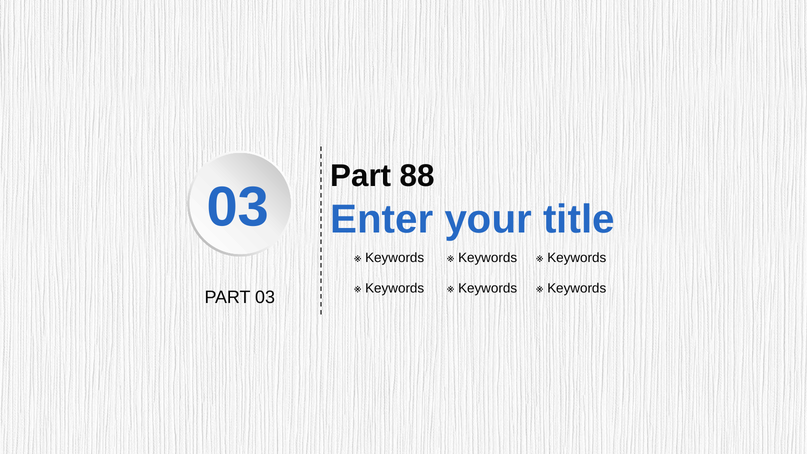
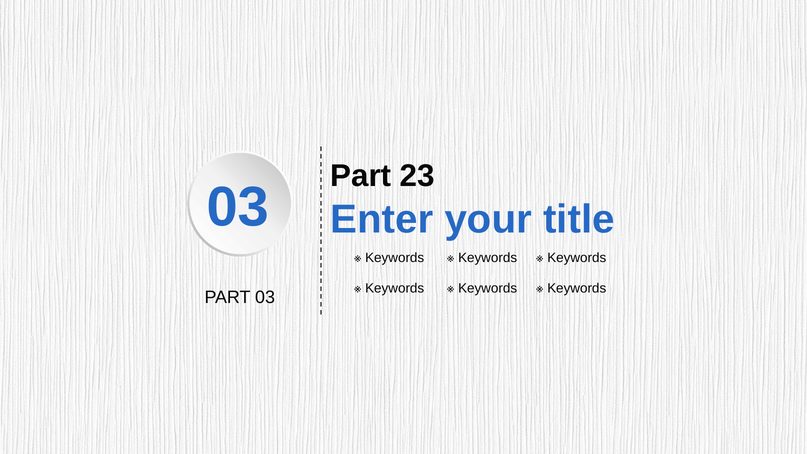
88: 88 -> 23
